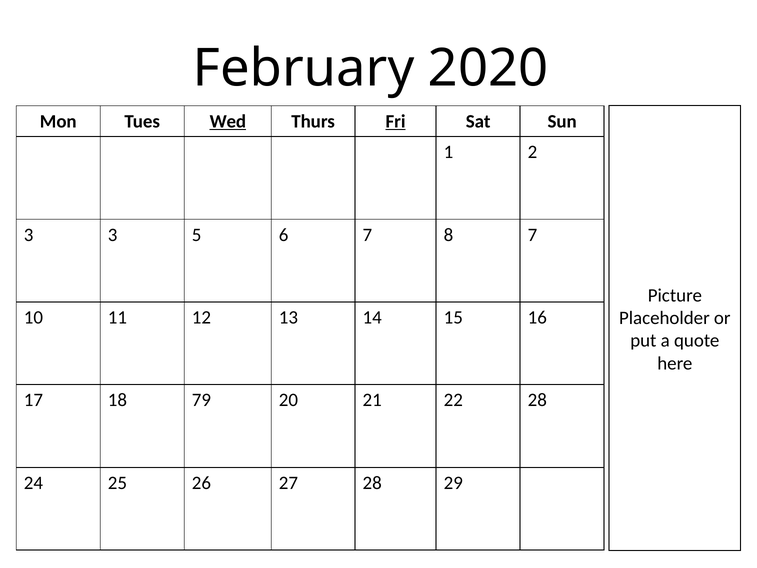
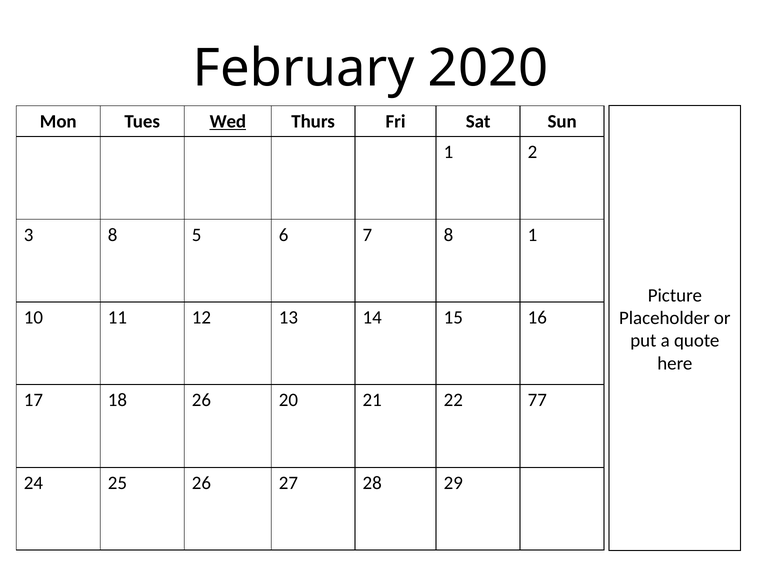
Fri underline: present -> none
3 3: 3 -> 8
8 7: 7 -> 1
18 79: 79 -> 26
22 28: 28 -> 77
